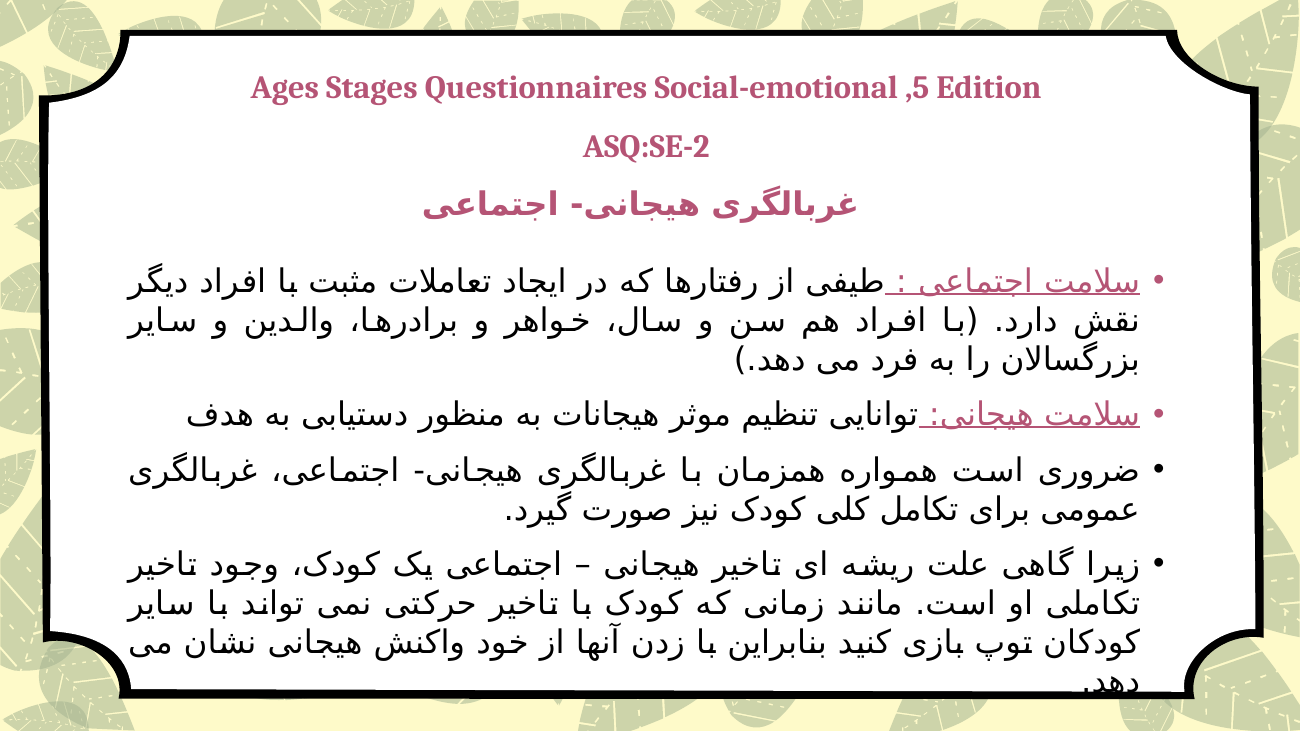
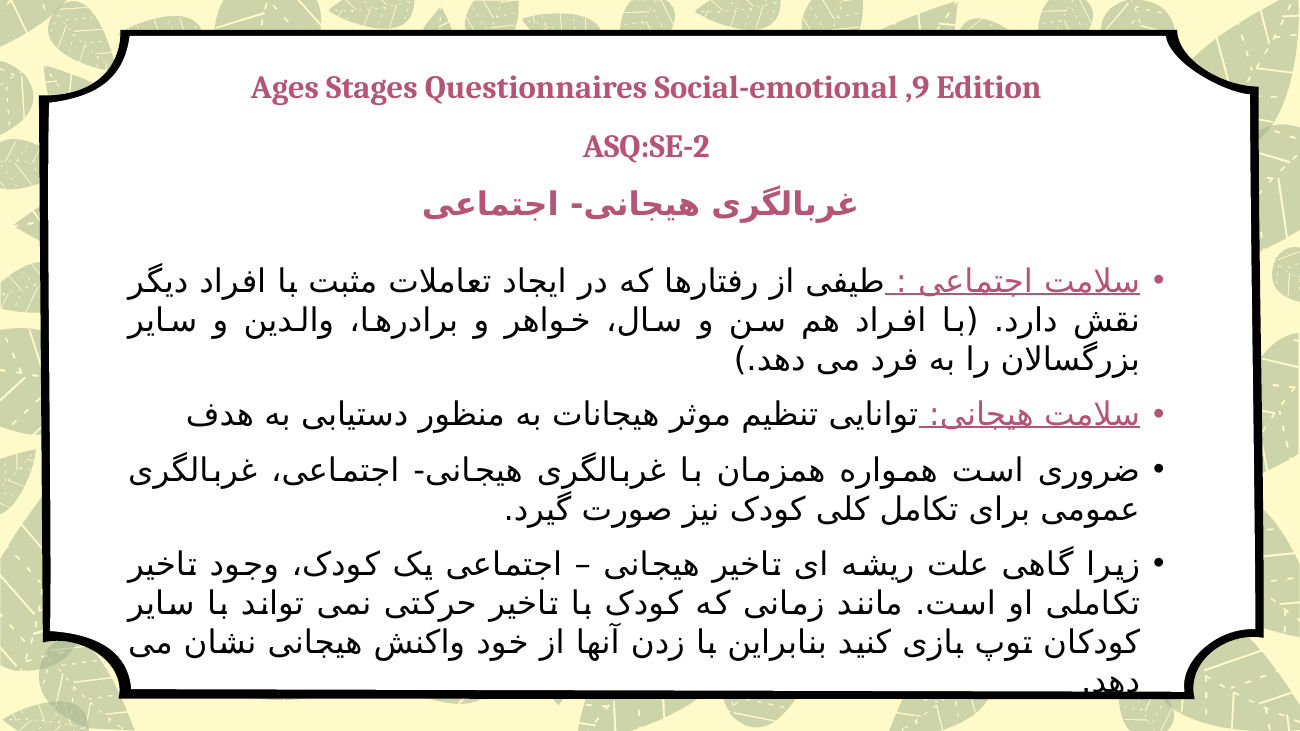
,5: ,5 -> ,9
